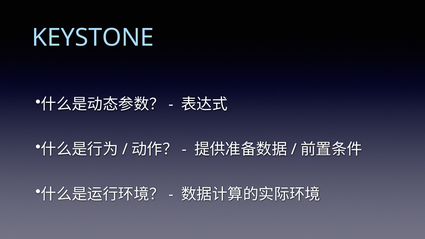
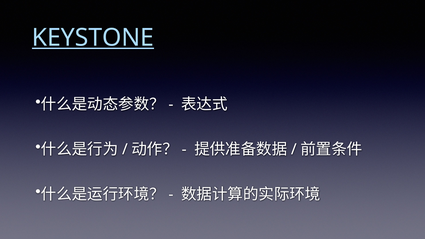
KEYSTONE underline: none -> present
